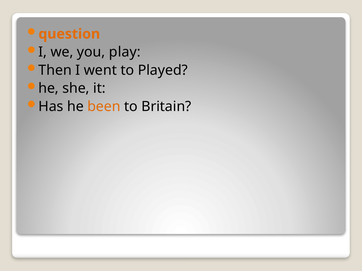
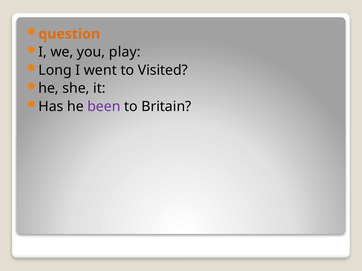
Then: Then -> Long
Played: Played -> Visited
been colour: orange -> purple
